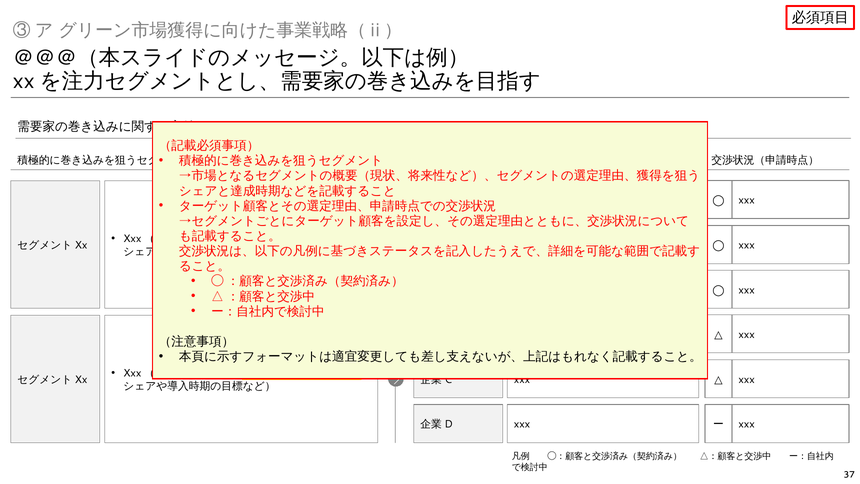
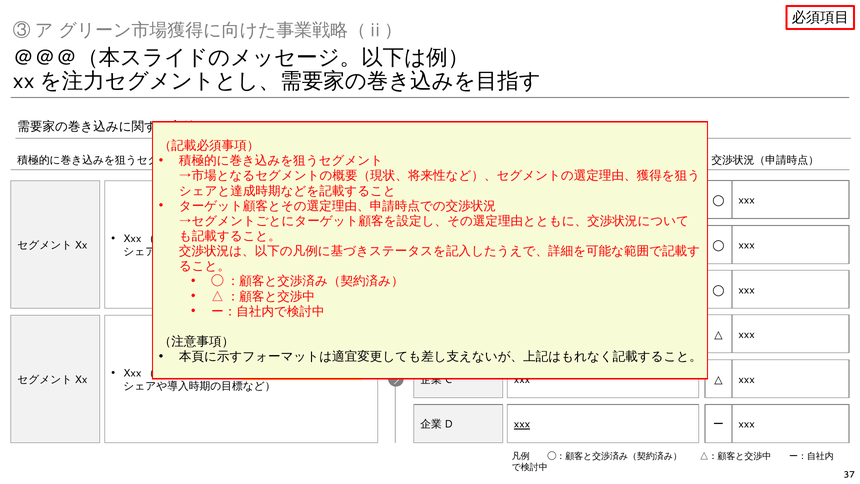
xxx at (522, 424) underline: none -> present
